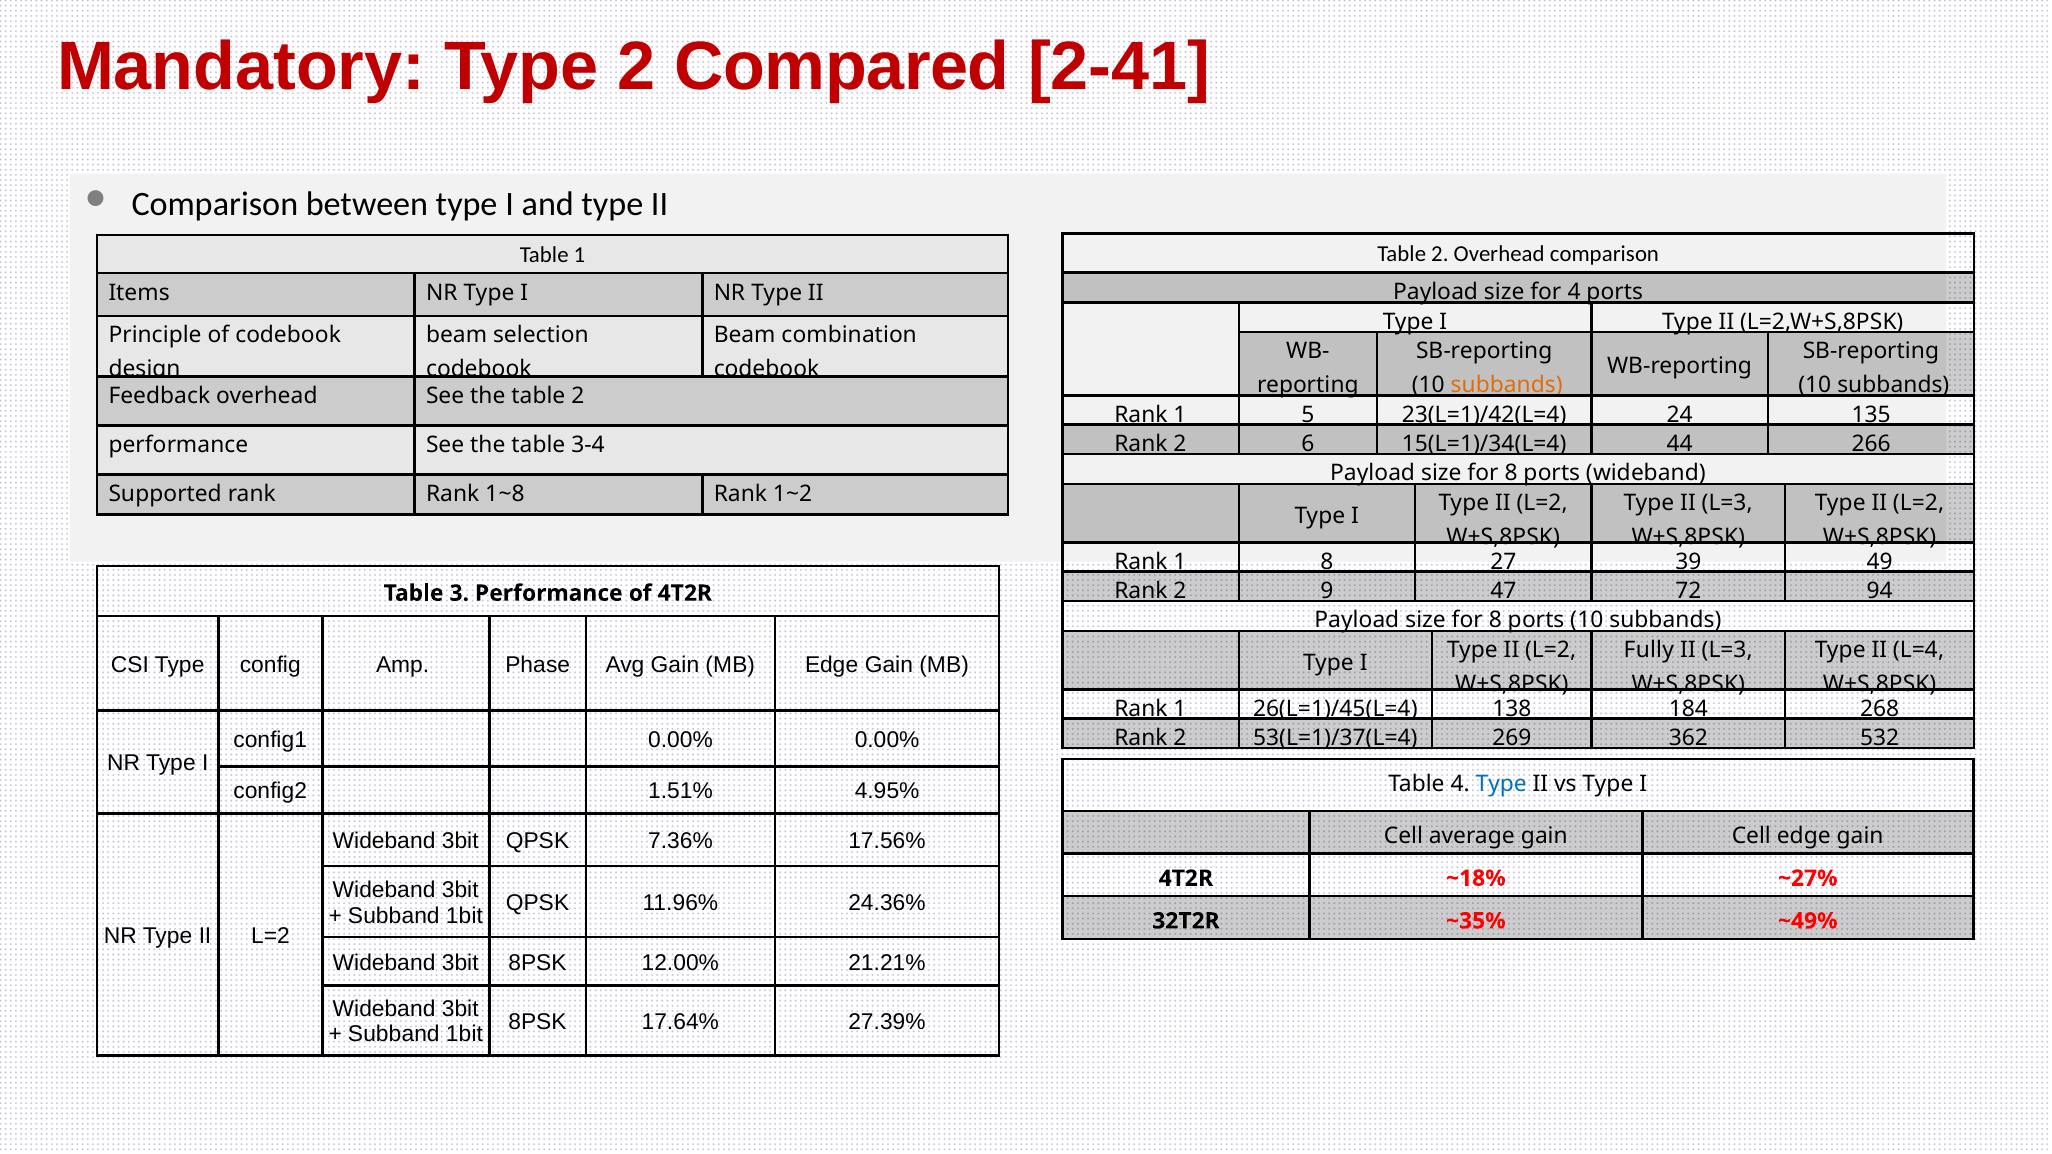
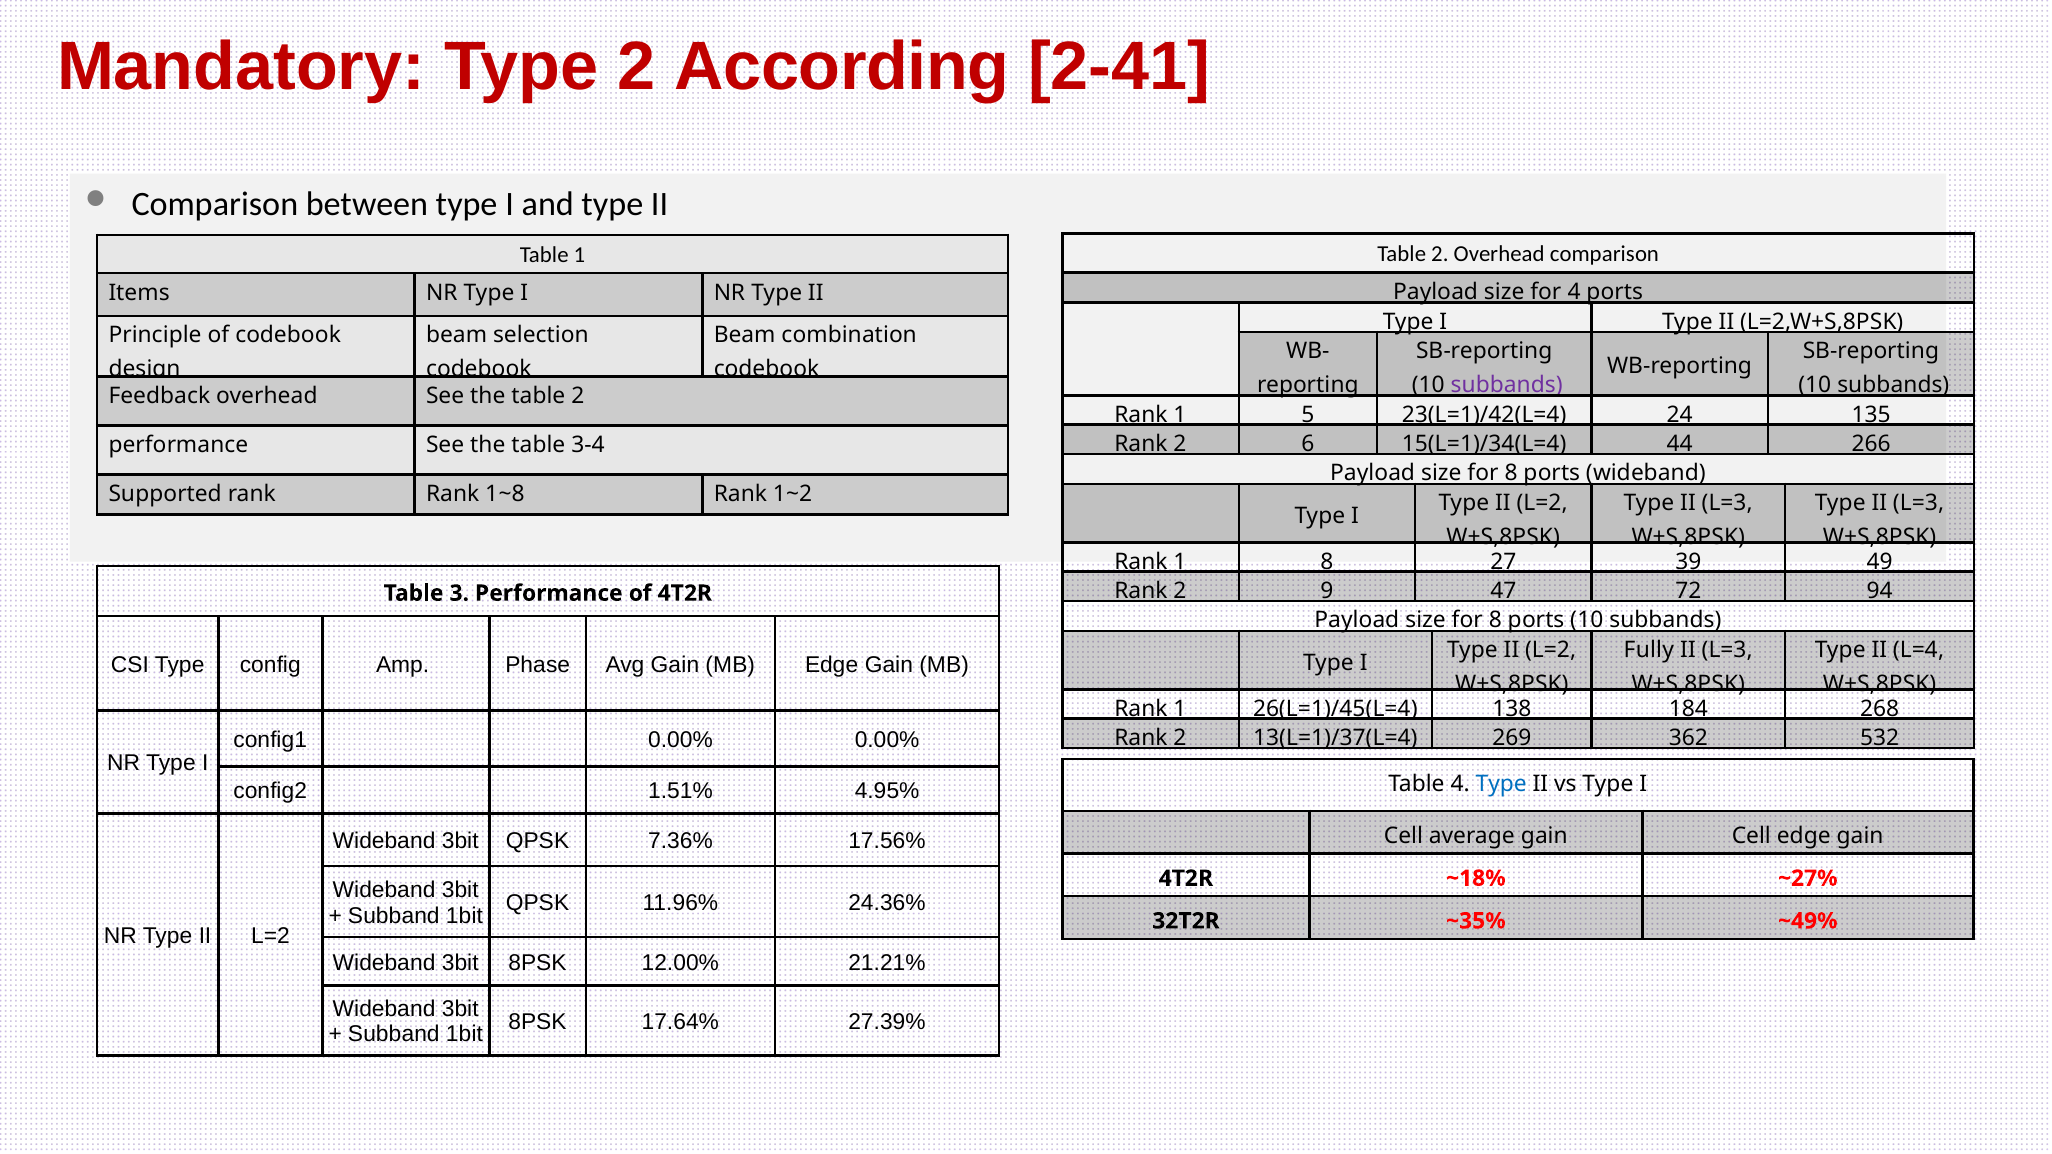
Compared: Compared -> According
subbands at (1507, 385) colour: orange -> purple
L=2 at (1919, 503): L=2 -> L=3
53(L=1)/37(L=4: 53(L=1)/37(L=4 -> 13(L=1)/37(L=4
